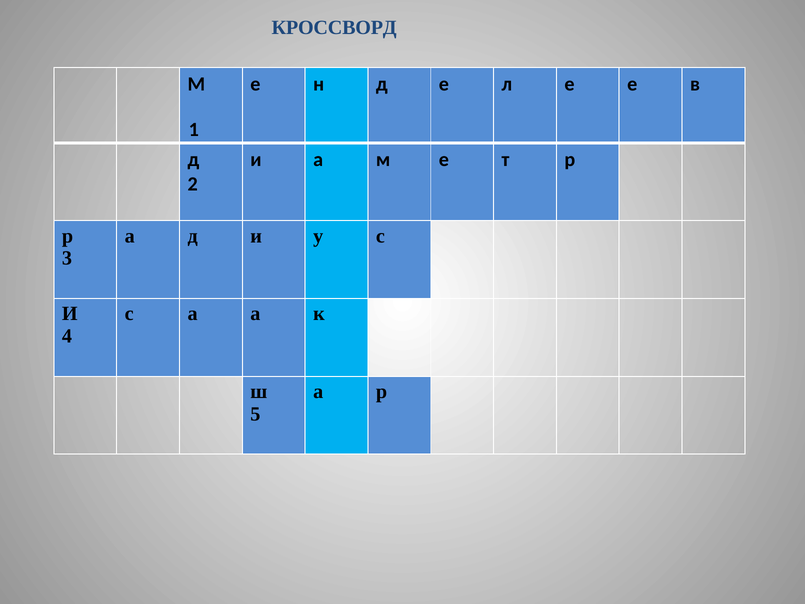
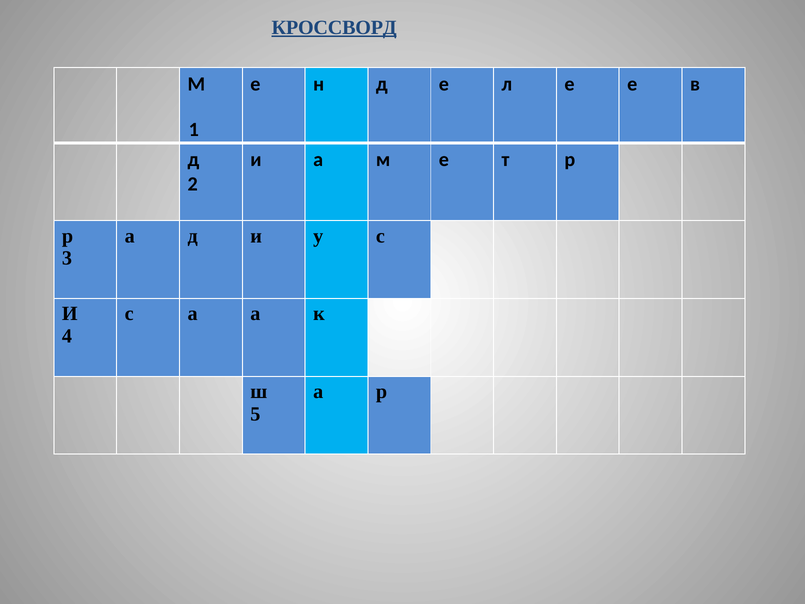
КРОССВОРД underline: none -> present
